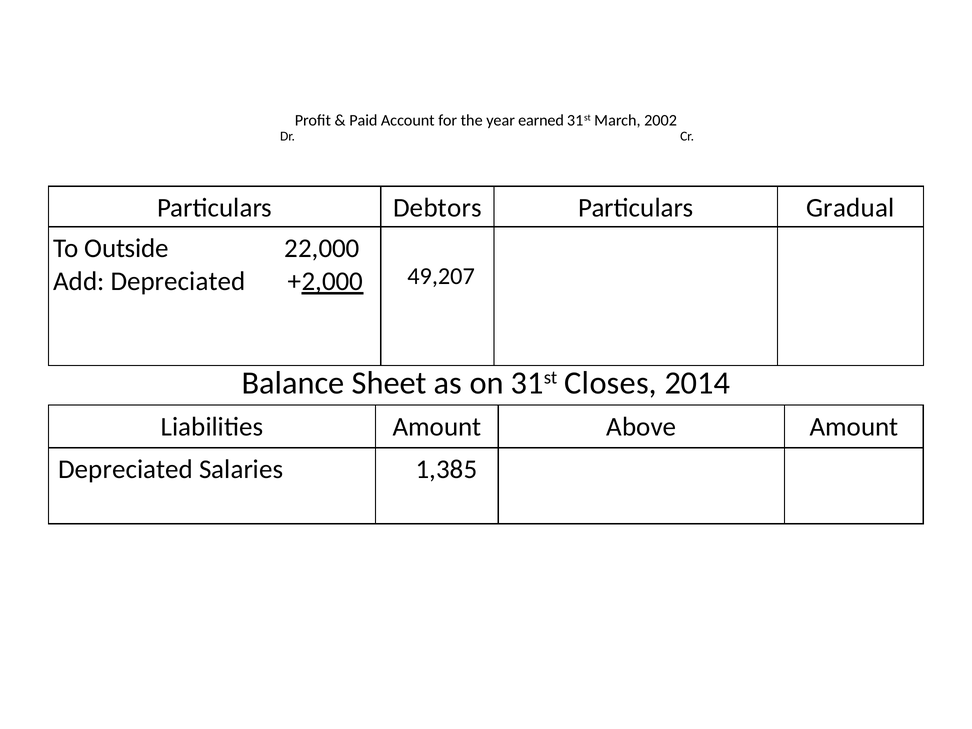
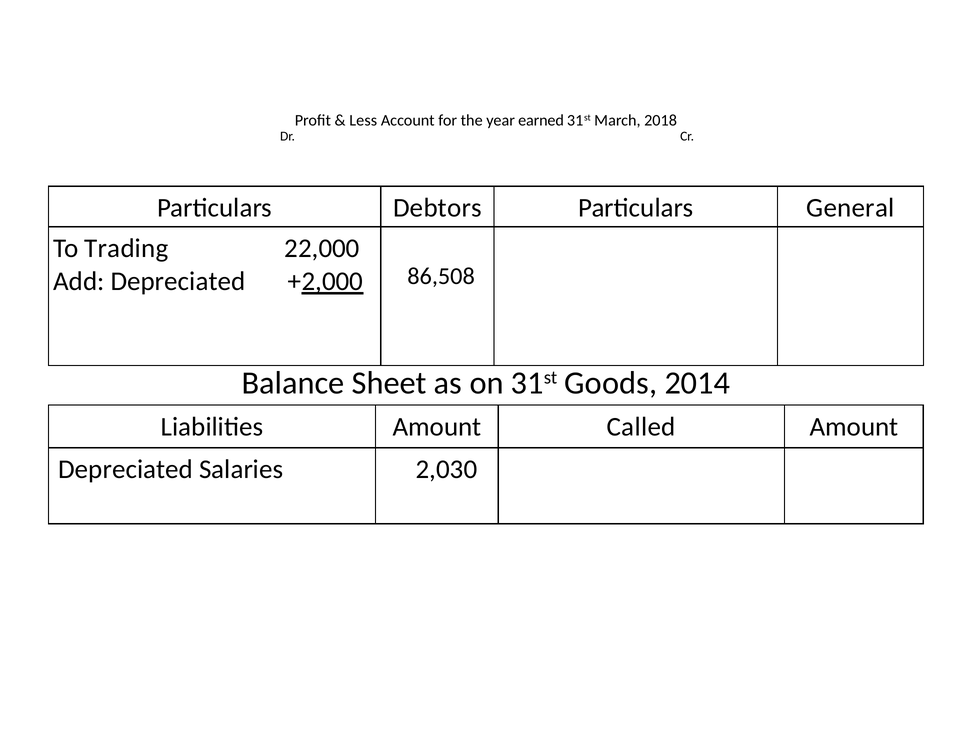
Paid: Paid -> Less
2002: 2002 -> 2018
Gradual: Gradual -> General
Outside: Outside -> Trading
49,207: 49,207 -> 86,508
Closes: Closes -> Goods
Above: Above -> Called
1,385: 1,385 -> 2,030
